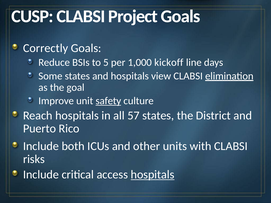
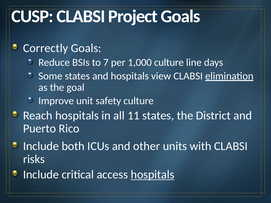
5: 5 -> 7
1,000 kickoff: kickoff -> culture
safety underline: present -> none
57: 57 -> 11
